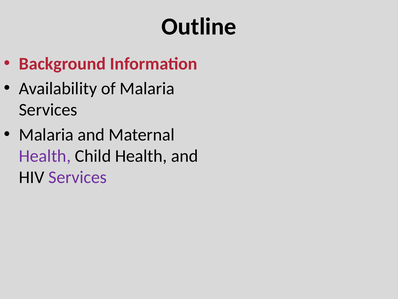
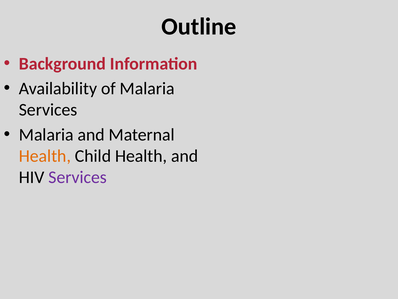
Health at (45, 156) colour: purple -> orange
